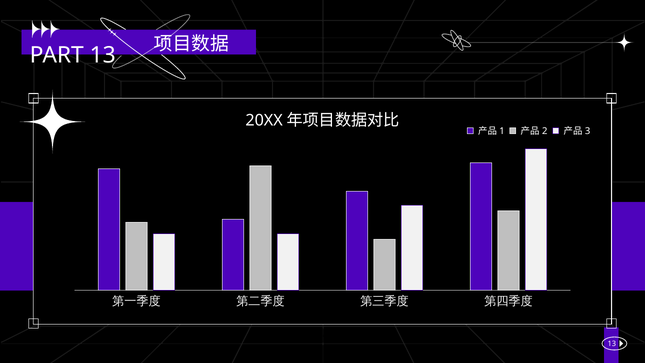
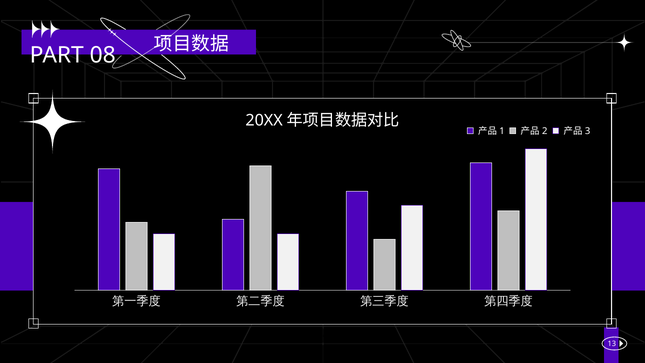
PART 13: 13 -> 08
